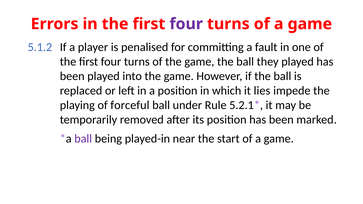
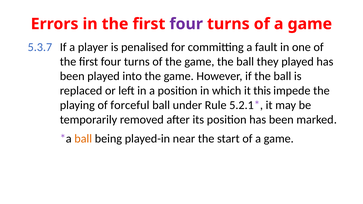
5.1.2: 5.1.2 -> 5.3.7
lies: lies -> this
ball at (83, 139) colour: purple -> orange
